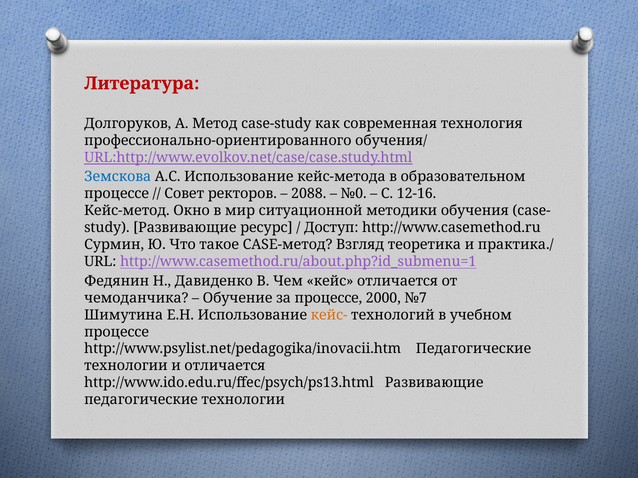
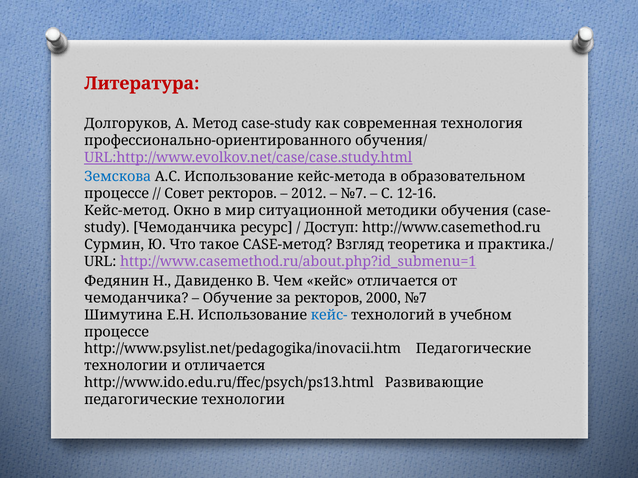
2088: 2088 -> 2012
№0 at (354, 194): №0 -> №7
Развивающие at (185, 228): Развивающие -> Чемоданчика
за процессе: процессе -> ректоров
кейс- colour: orange -> blue
